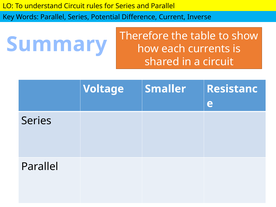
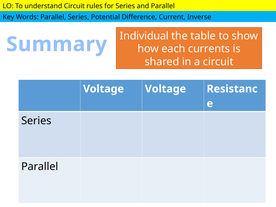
Therefore: Therefore -> Individual
Voltage Smaller: Smaller -> Voltage
